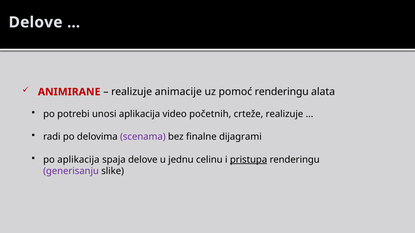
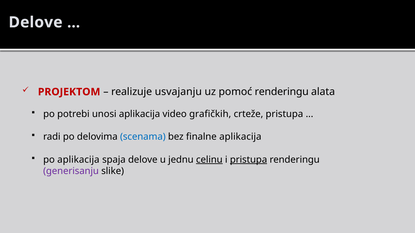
ANIMIRANE: ANIMIRANE -> PROJEKTOM
animacije: animacije -> usvajanju
početnih: početnih -> grafičkih
crteže realizuje: realizuje -> pristupa
scenama colour: purple -> blue
finalne dijagrami: dijagrami -> aplikacija
celinu underline: none -> present
